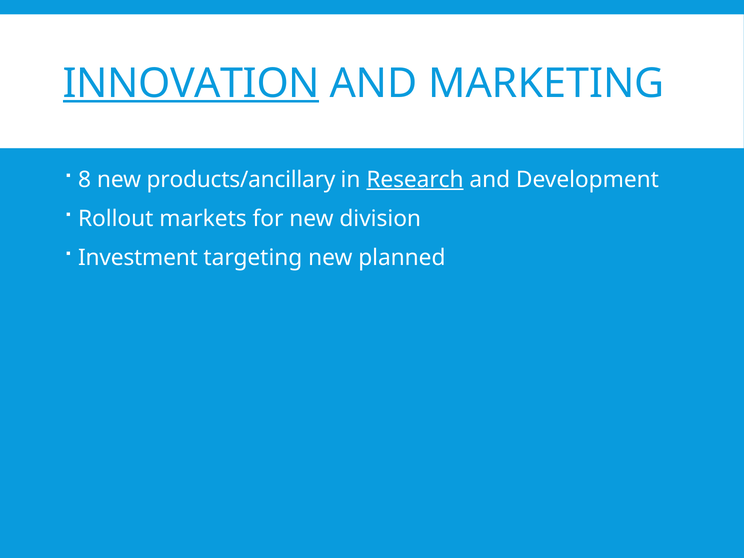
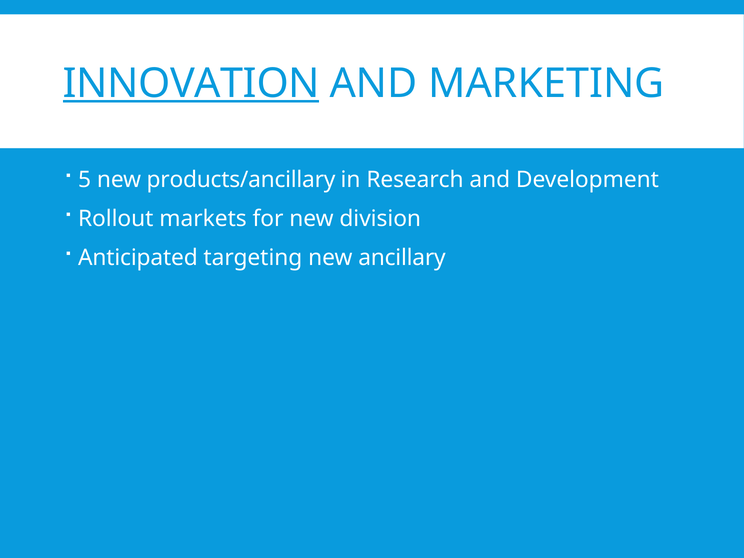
8: 8 -> 5
Research underline: present -> none
Investment: Investment -> Anticipated
planned: planned -> ancillary
